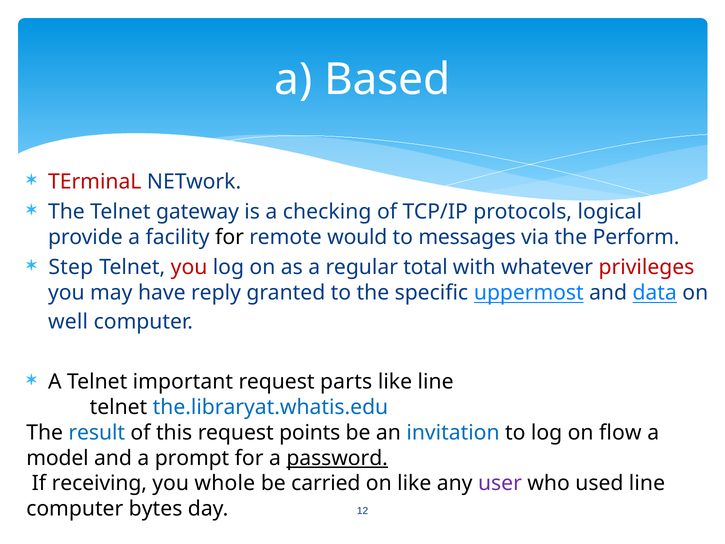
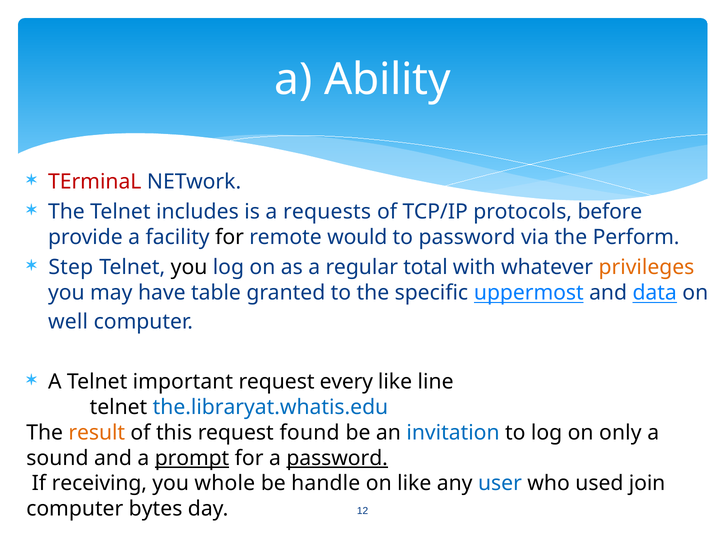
Based: Based -> Ability
gateway: gateway -> includes
checking: checking -> requests
logical: logical -> before
to messages: messages -> password
you at (189, 267) colour: red -> black
privileges colour: red -> orange
reply: reply -> table
parts: parts -> every
result colour: blue -> orange
points: points -> found
flow: flow -> only
model: model -> sound
prompt underline: none -> present
carried: carried -> handle
user colour: purple -> blue
used line: line -> join
